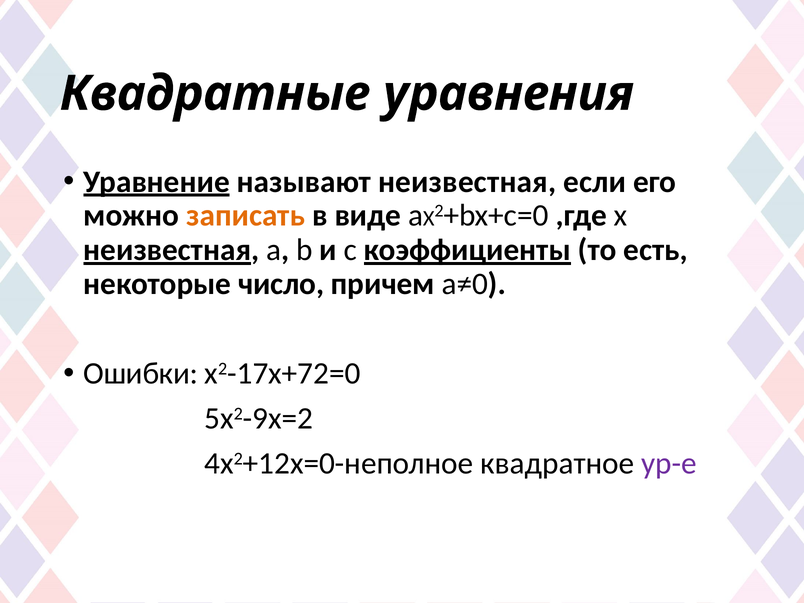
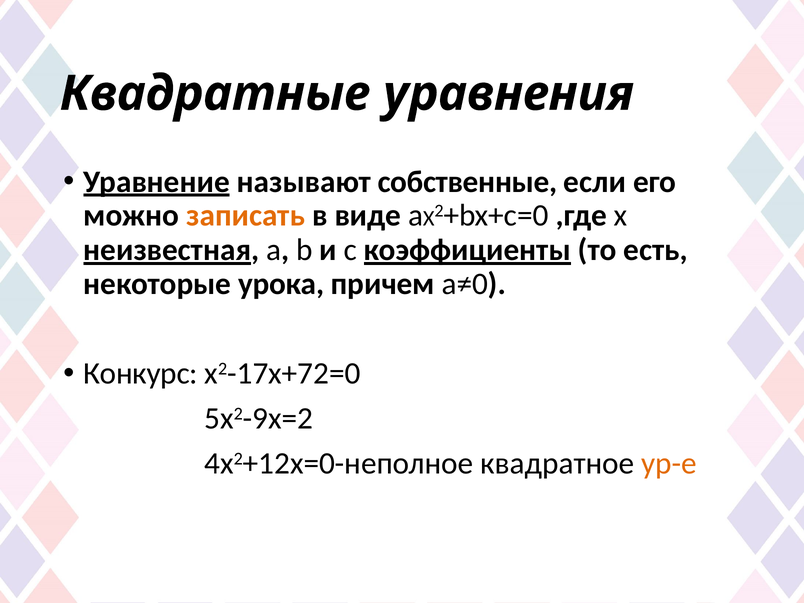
называют неизвестная: неизвестная -> собственные
число: число -> урока
Ошибки: Ошибки -> Конкурс
ур-е colour: purple -> orange
